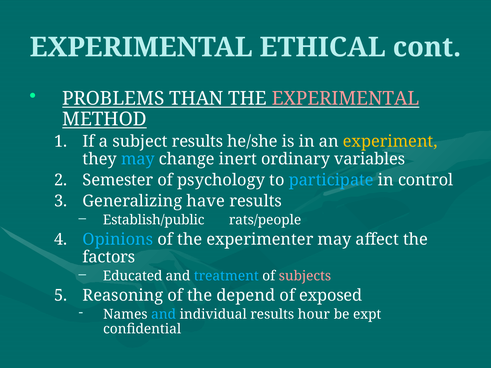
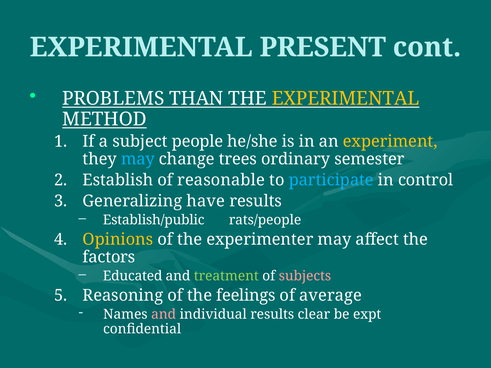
ETHICAL: ETHICAL -> PRESENT
EXPERIMENTAL at (346, 99) colour: pink -> yellow
subject results: results -> people
inert: inert -> trees
variables: variables -> semester
Semester: Semester -> Establish
psychology: psychology -> reasonable
Opinions colour: light blue -> yellow
treatment colour: light blue -> light green
depend: depend -> feelings
exposed: exposed -> average
and at (164, 315) colour: light blue -> pink
hour: hour -> clear
